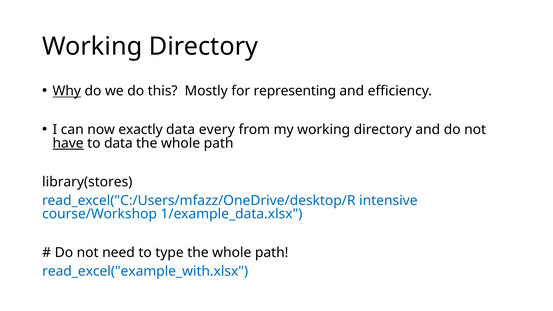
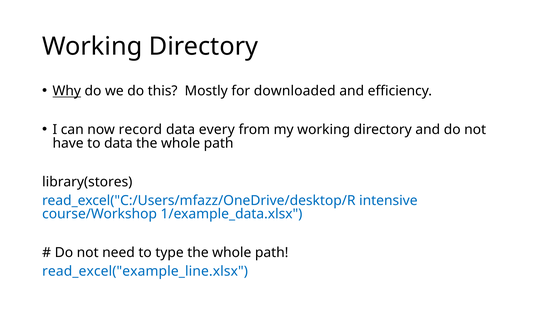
representing: representing -> downloaded
exactly: exactly -> record
have underline: present -> none
read_excel("example_with.xlsx: read_excel("example_with.xlsx -> read_excel("example_line.xlsx
